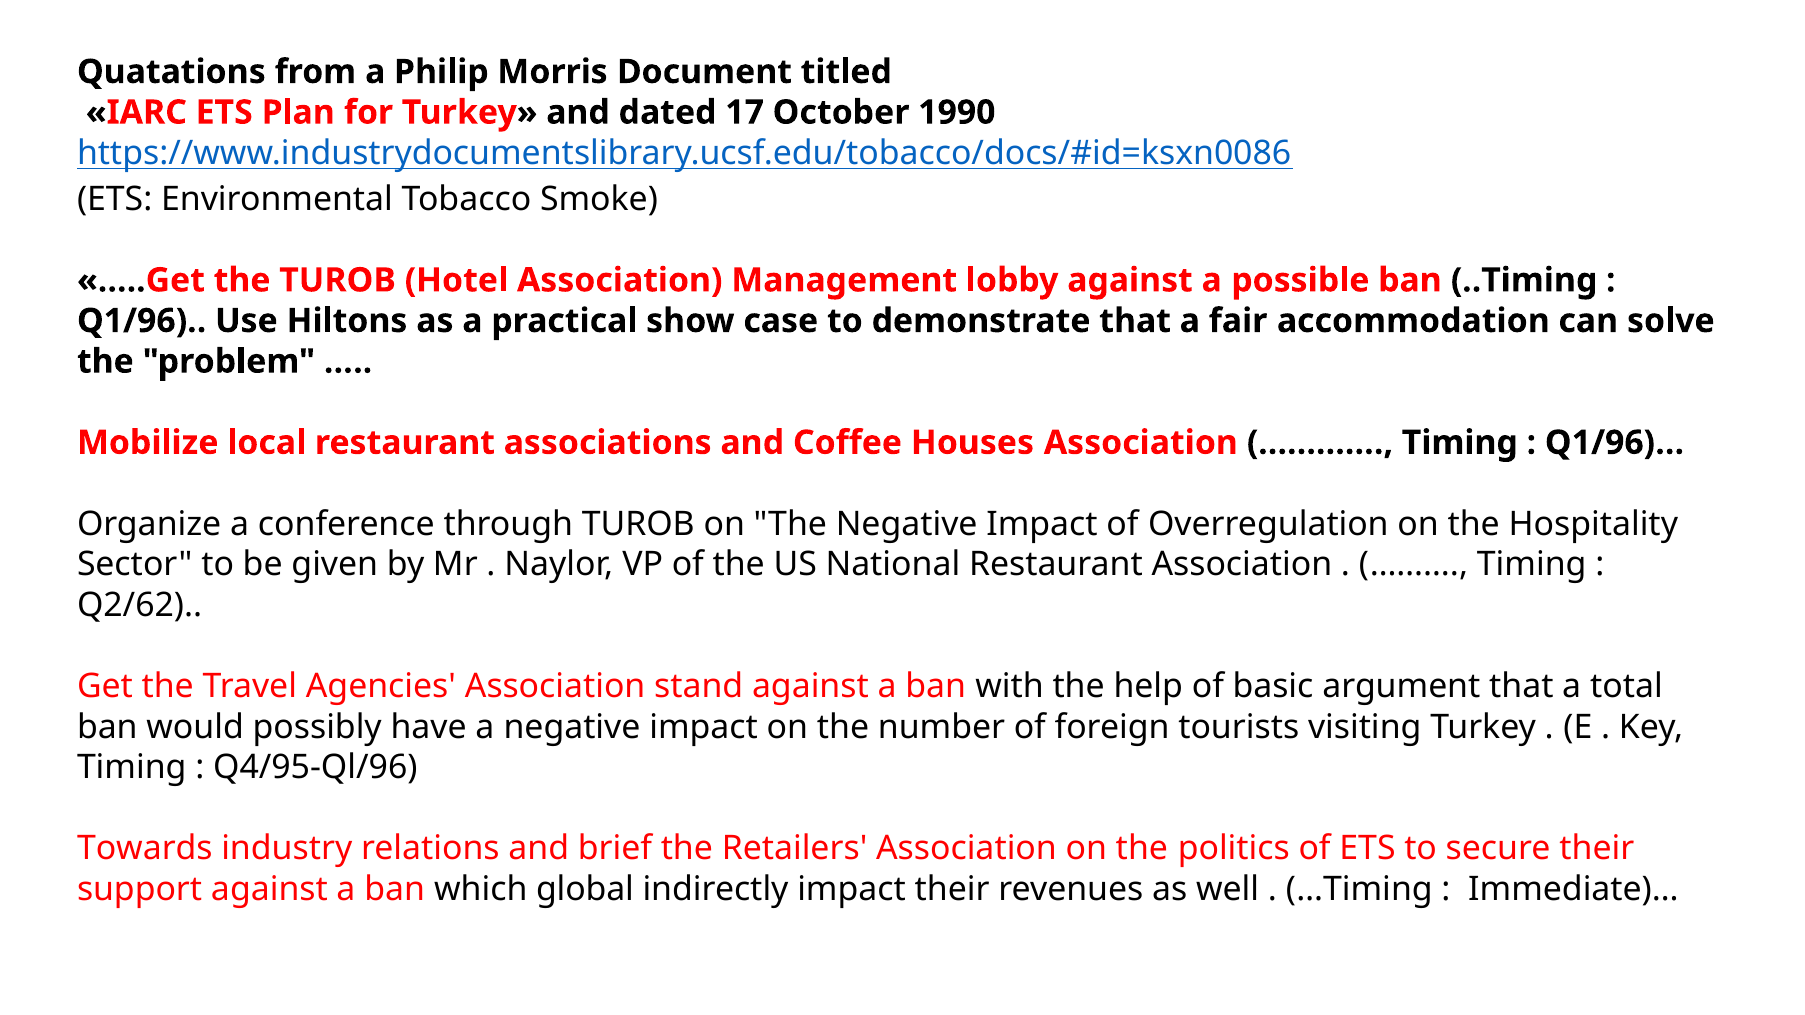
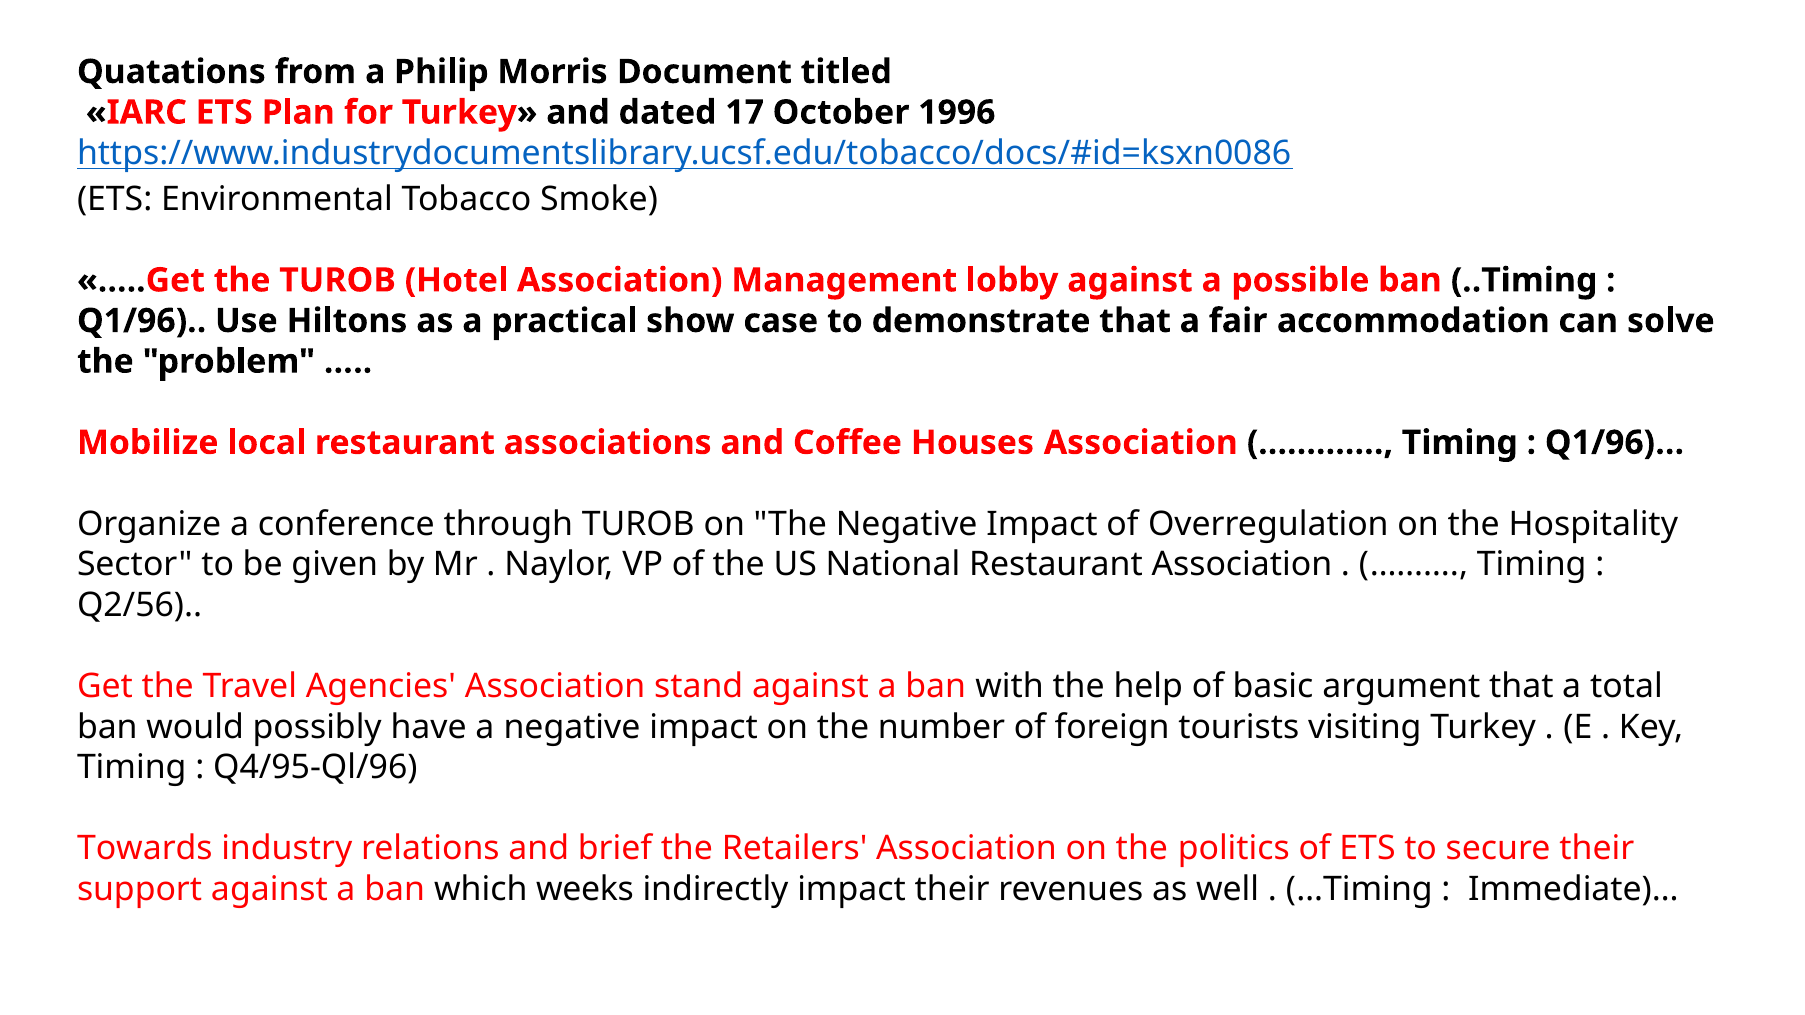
1990: 1990 -> 1996
Q2/62: Q2/62 -> Q2/56
global: global -> weeks
